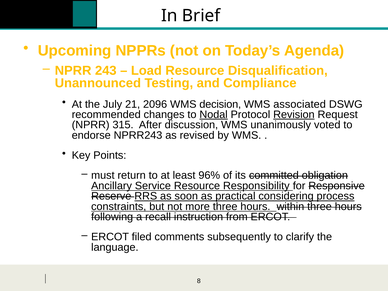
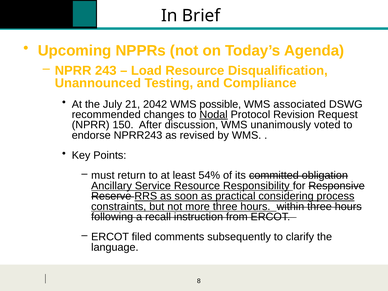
2096: 2096 -> 2042
decision: decision -> possible
Revision underline: present -> none
315: 315 -> 150
96%: 96% -> 54%
